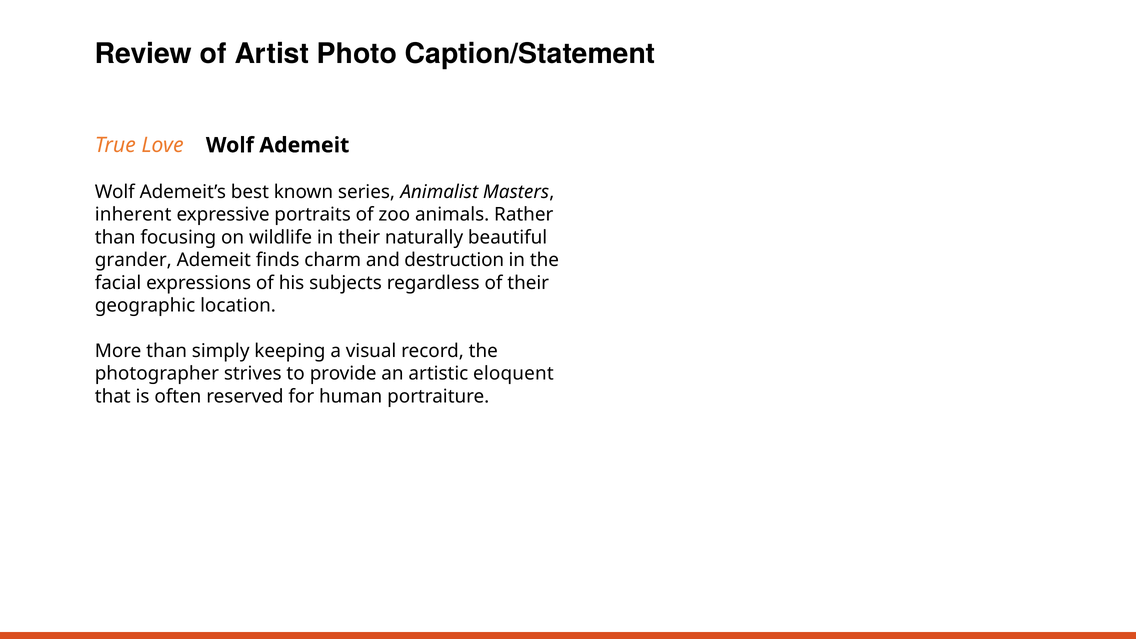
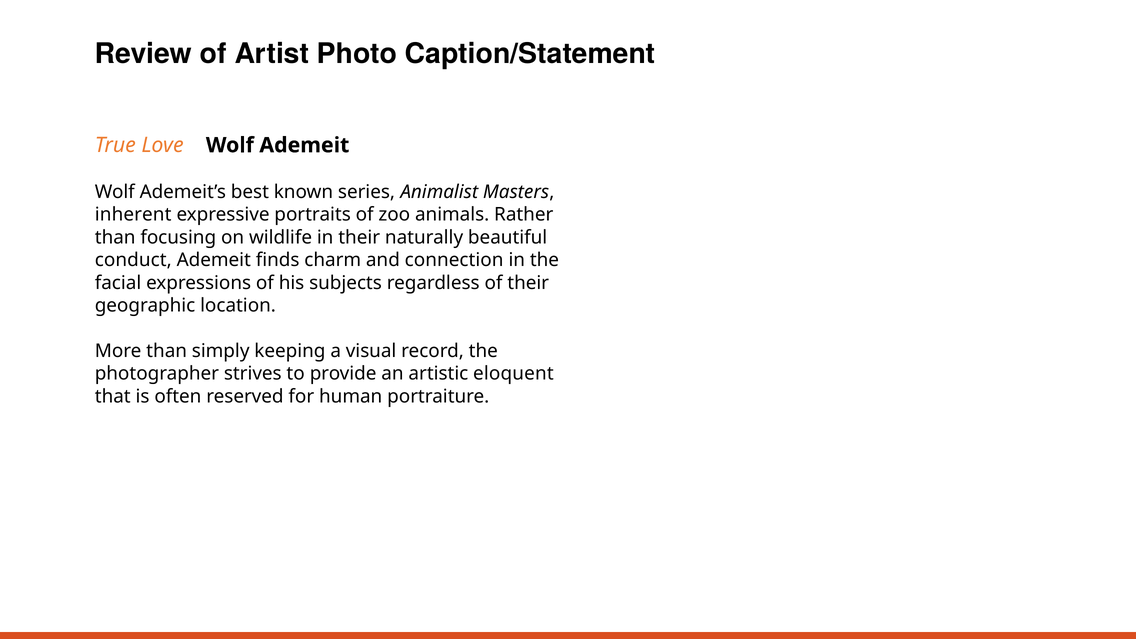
grander: grander -> conduct
destruction: destruction -> connection
